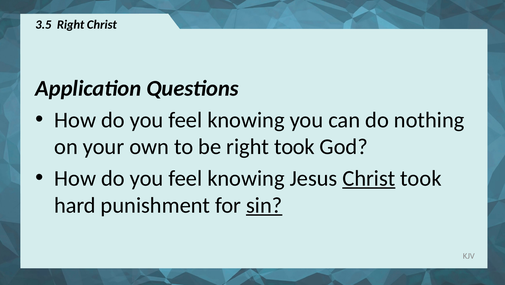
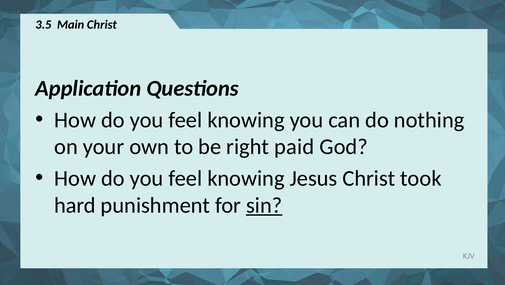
3.5 Right: Right -> Main
right took: took -> paid
Christ at (369, 178) underline: present -> none
